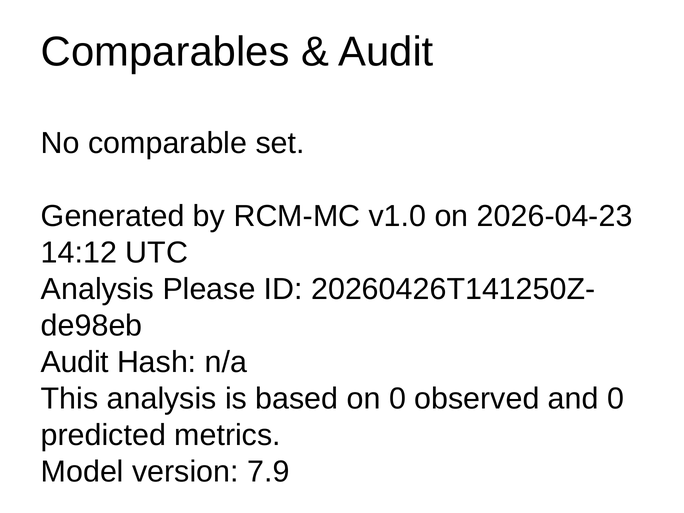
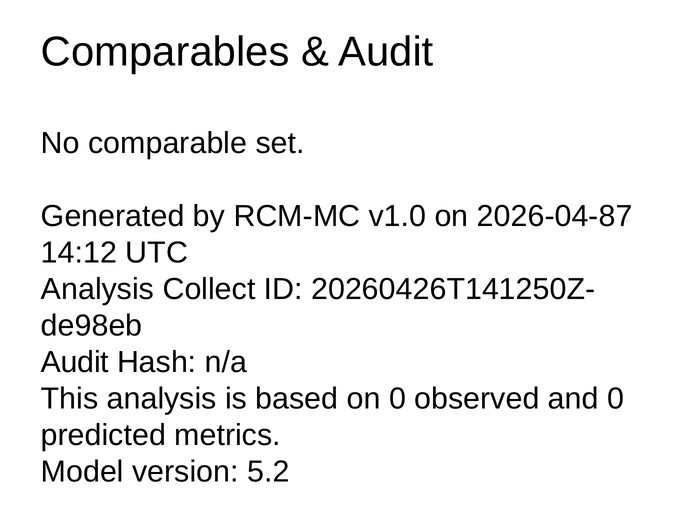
2026-04-23: 2026-04-23 -> 2026-04-87
Please: Please -> Collect
7.9: 7.9 -> 5.2
